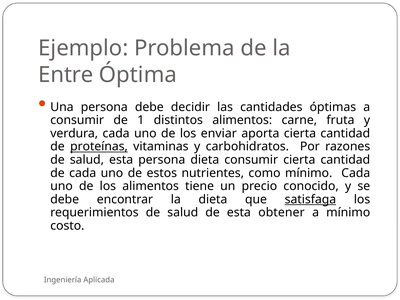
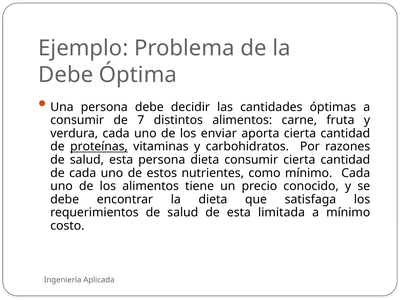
Entre at (66, 75): Entre -> Debe
1: 1 -> 7
satisfaga underline: present -> none
obtener: obtener -> limitada
